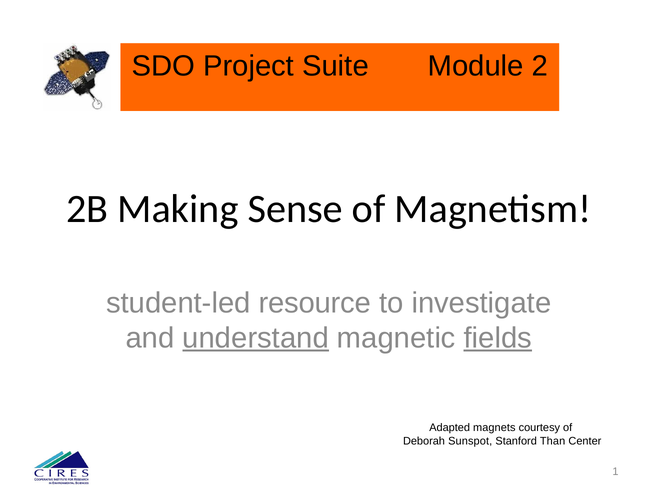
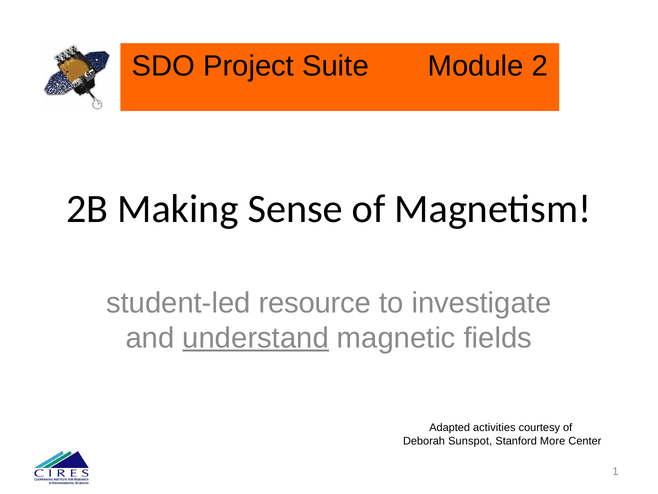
fields underline: present -> none
magnets: magnets -> activities
Than: Than -> More
